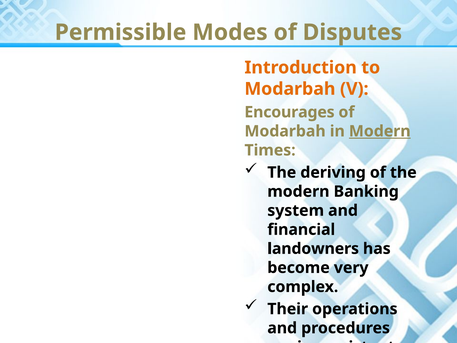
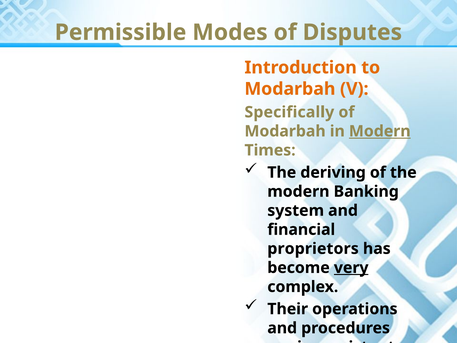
Encourages: Encourages -> Specifically
landowners: landowners -> proprietors
very underline: none -> present
